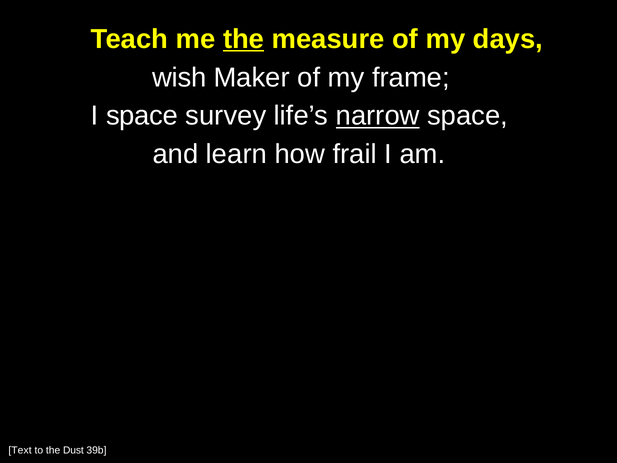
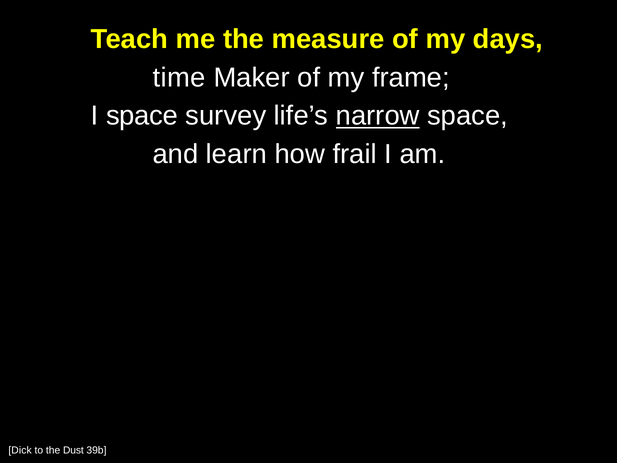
the at (244, 39) underline: present -> none
wish: wish -> time
Text: Text -> Dick
